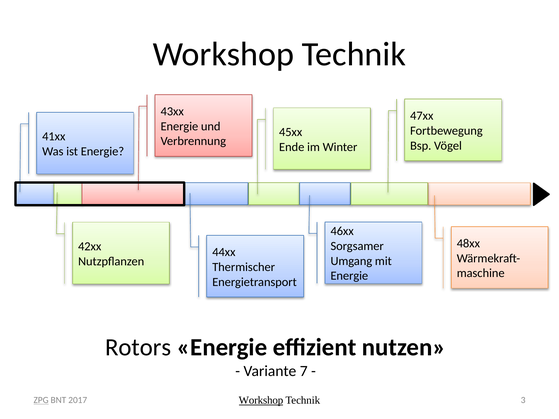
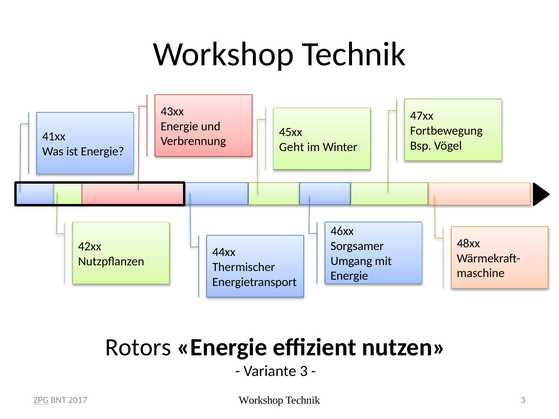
Ende: Ende -> Geht
Variante 7: 7 -> 3
Workshop at (261, 400) underline: present -> none
